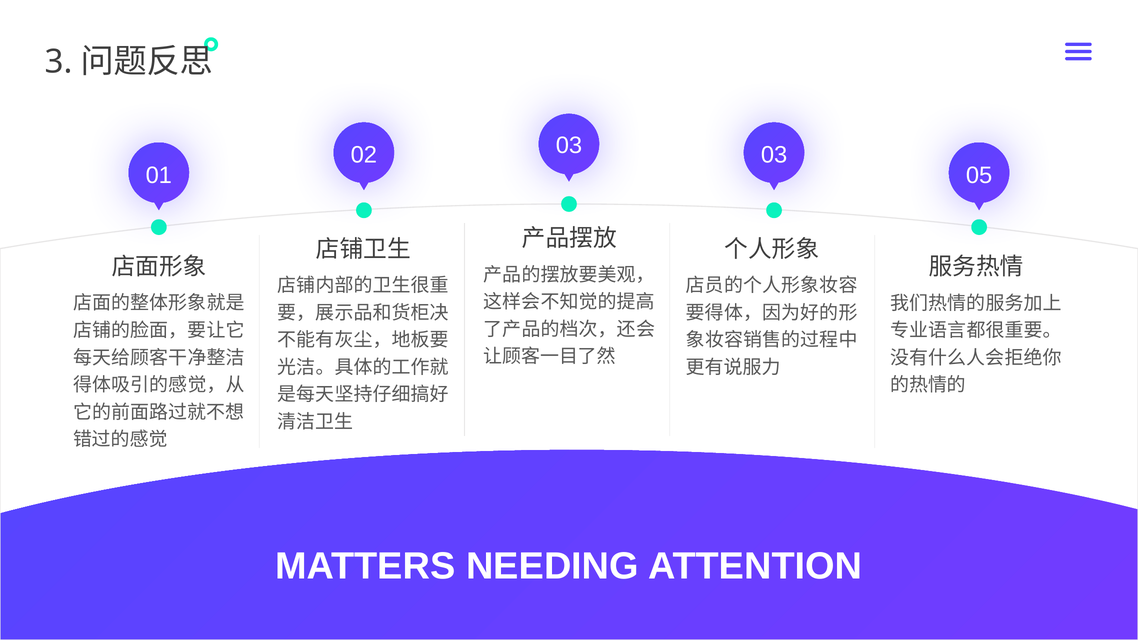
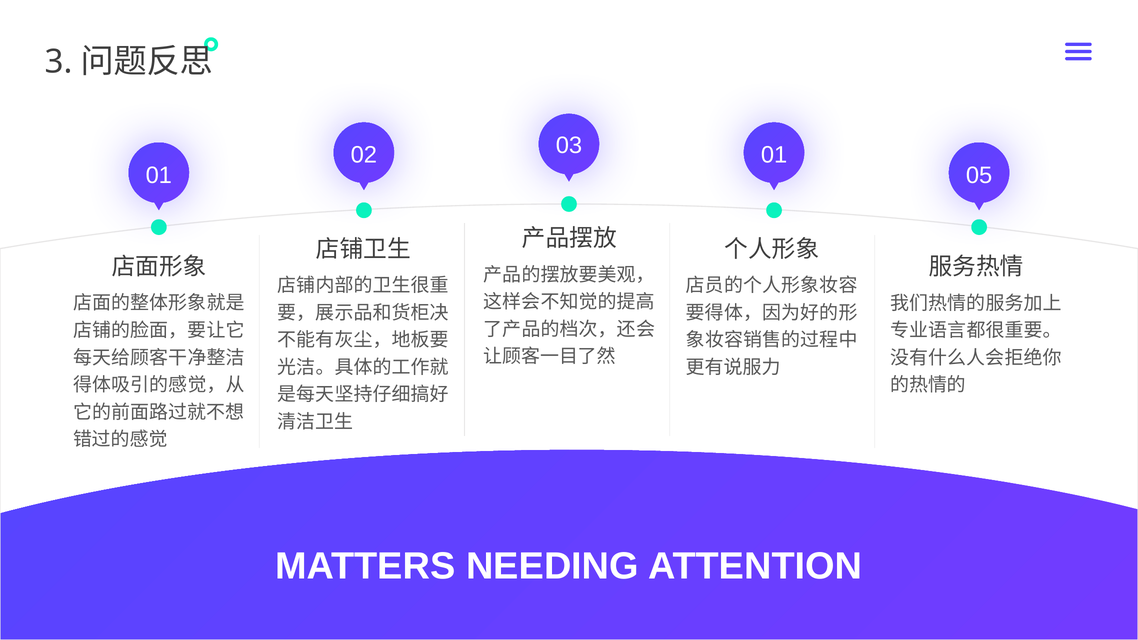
03 03: 03 -> 01
